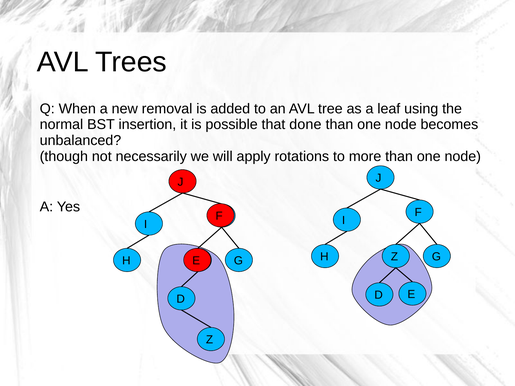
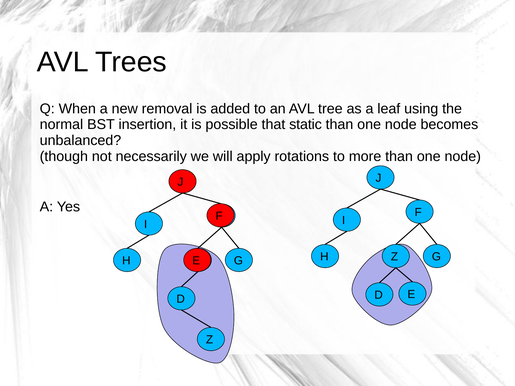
done: done -> static
